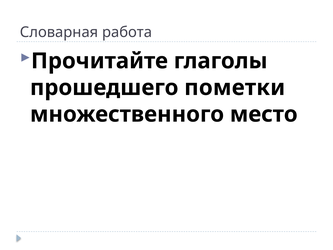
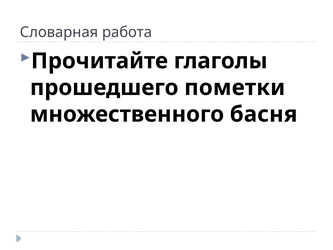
место: место -> басня
